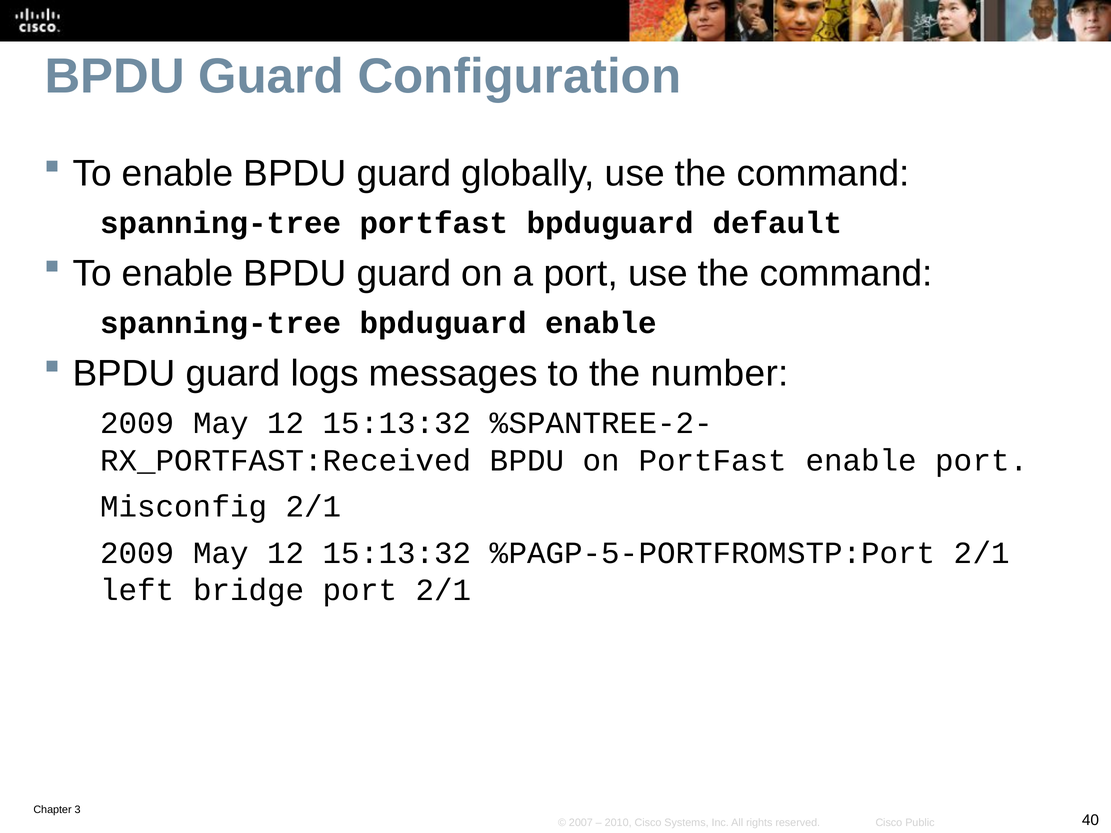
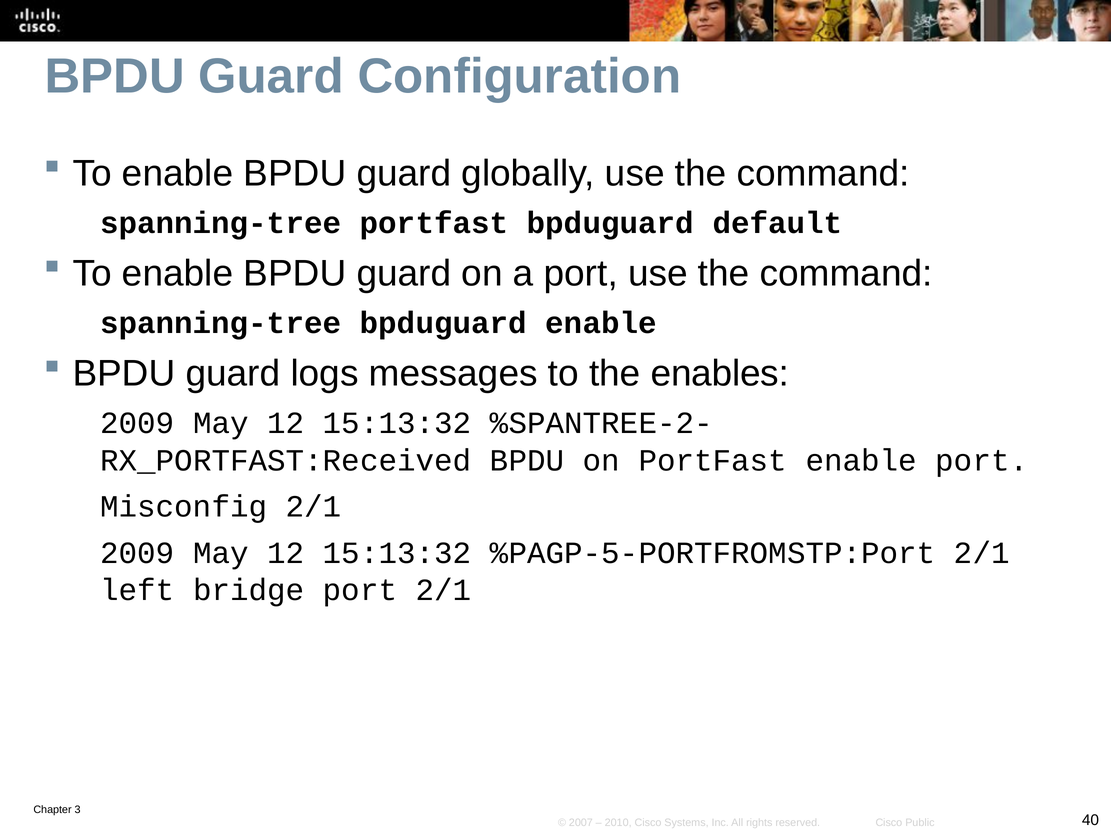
number: number -> enables
